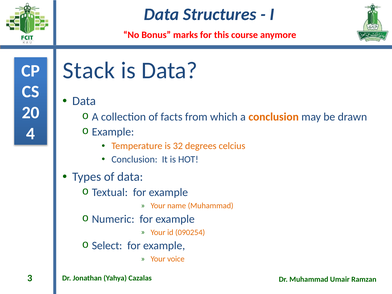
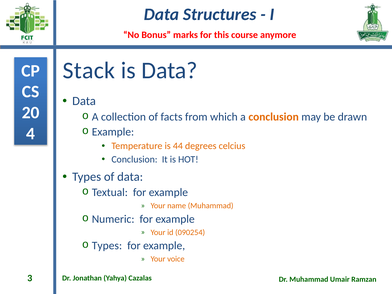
32: 32 -> 44
Select at (107, 246): Select -> Types
